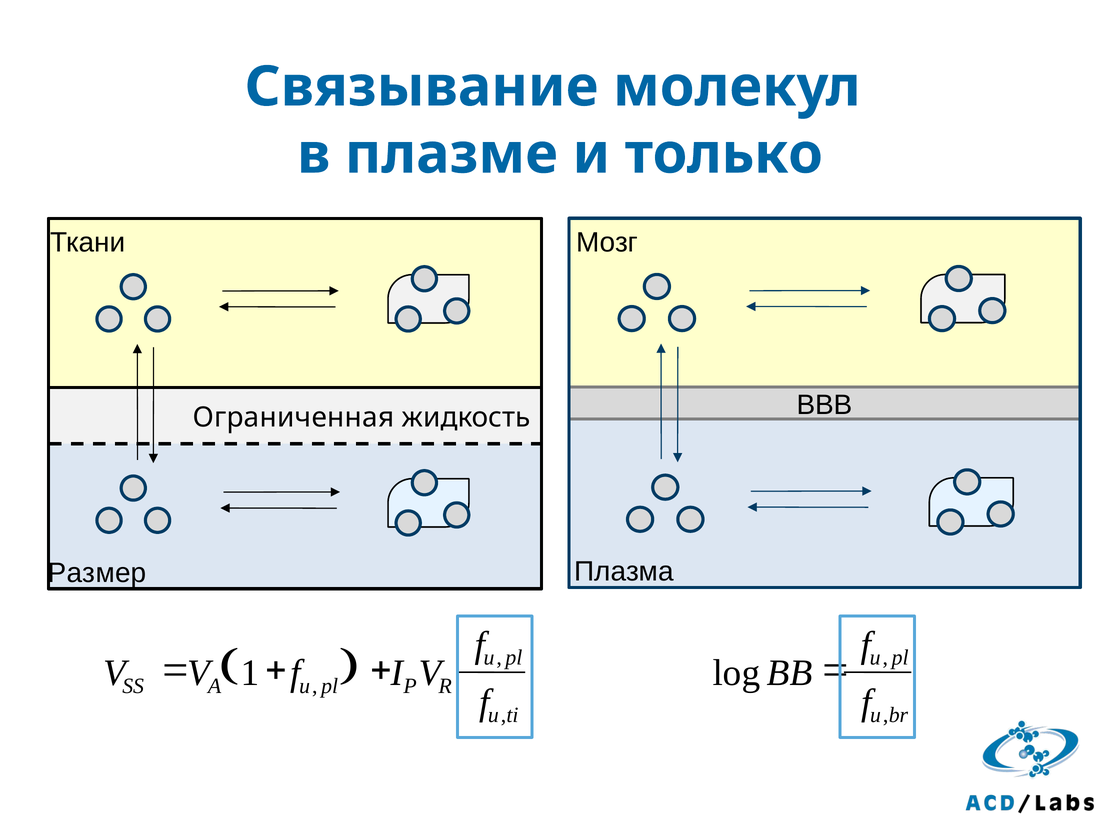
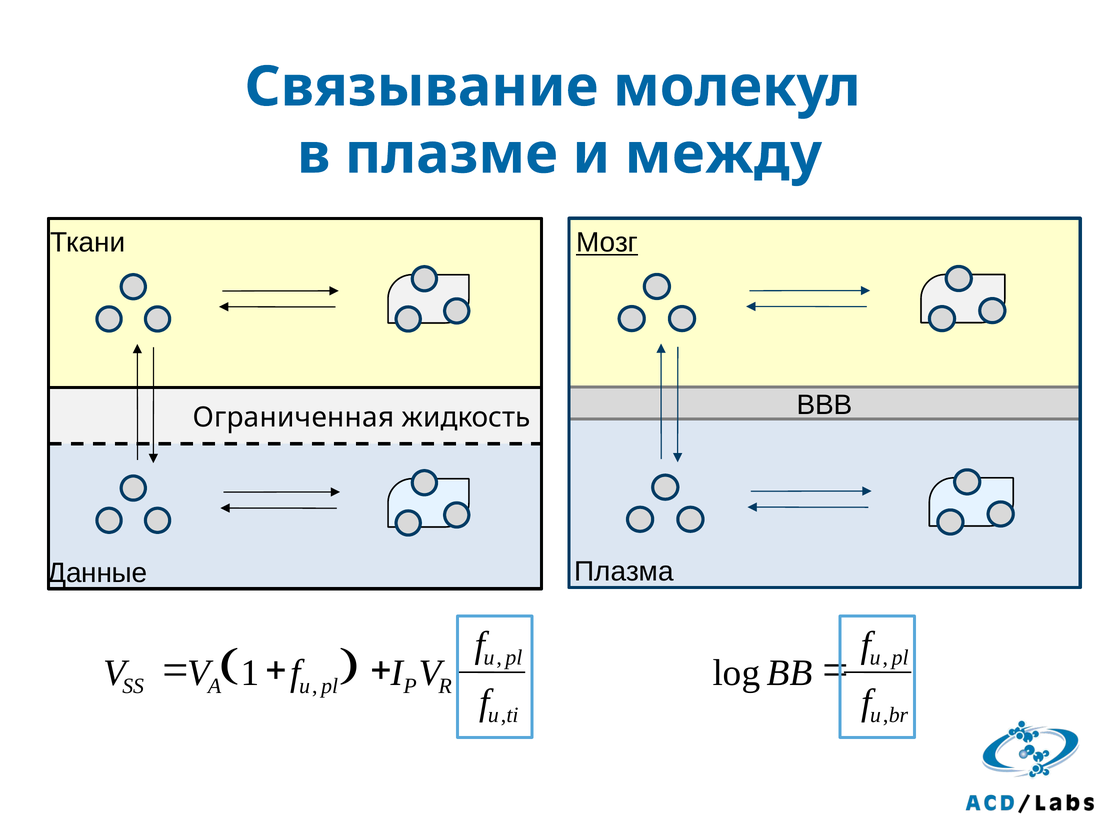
только: только -> между
Мозг underline: none -> present
Размер: Размер -> Данные
